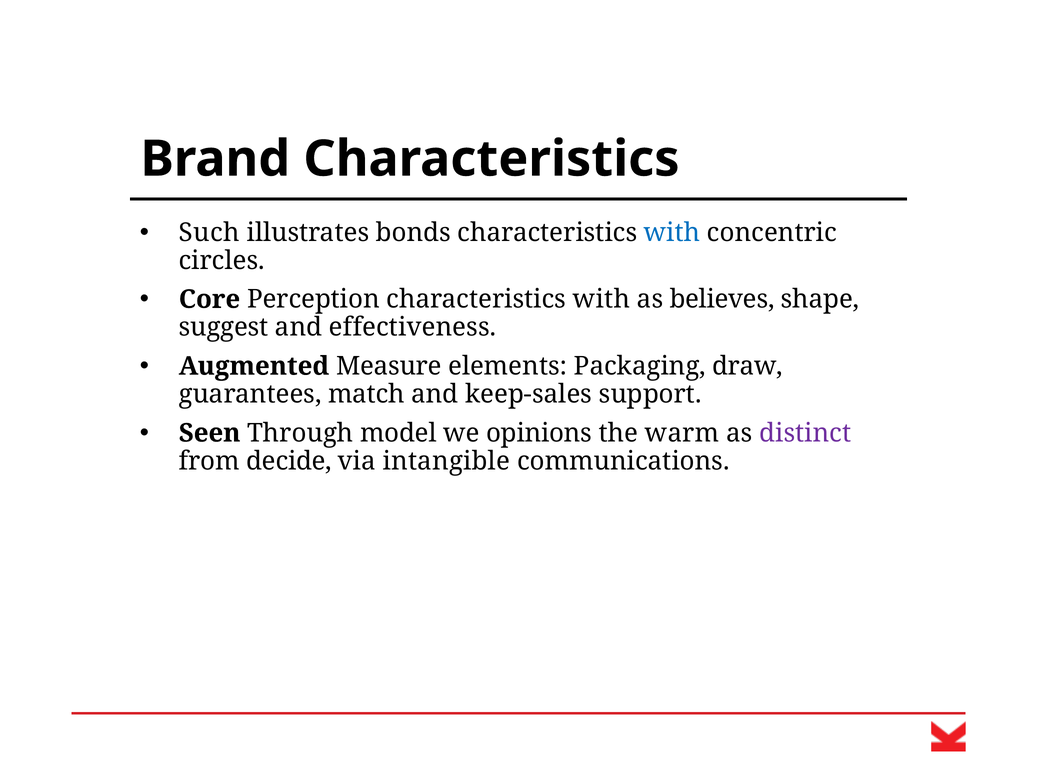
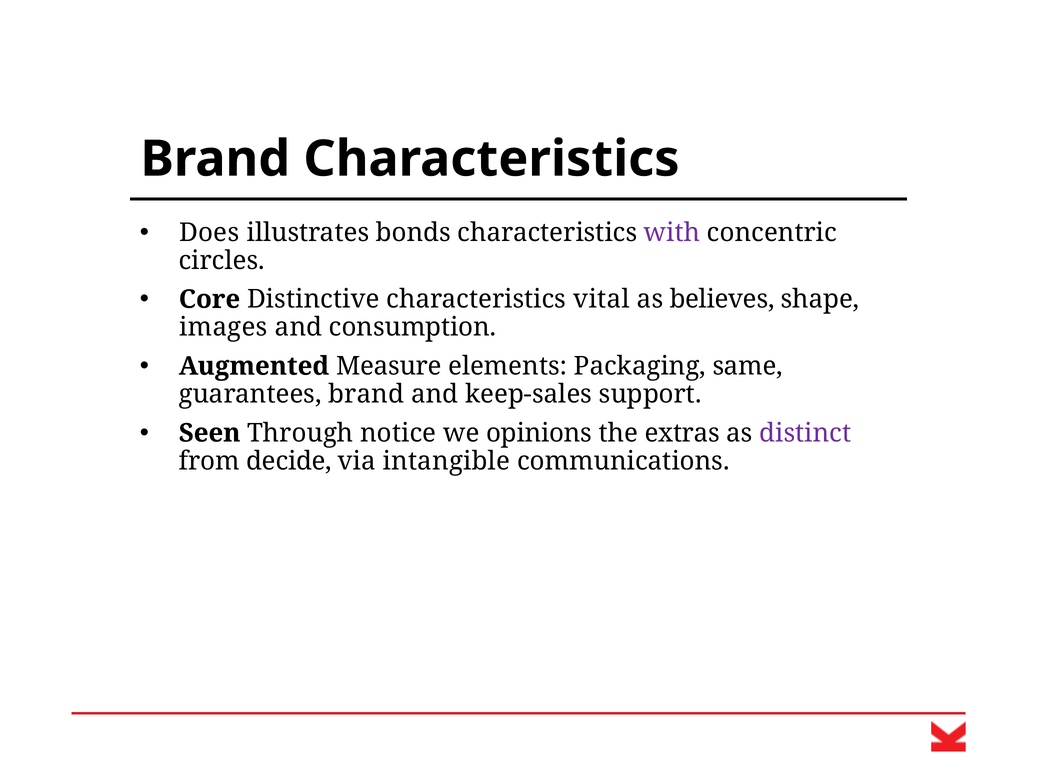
Such: Such -> Does
with at (672, 232) colour: blue -> purple
Perception: Perception -> Distinctive
with at (601, 299): with -> vital
suggest: suggest -> images
effectiveness: effectiveness -> consumption
draw: draw -> same
guarantees match: match -> brand
model: model -> notice
warm: warm -> extras
